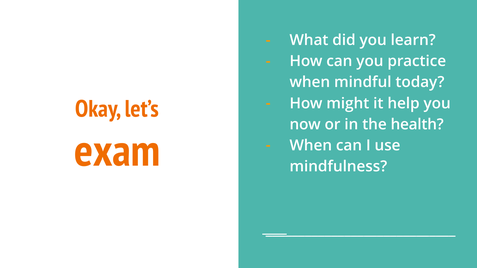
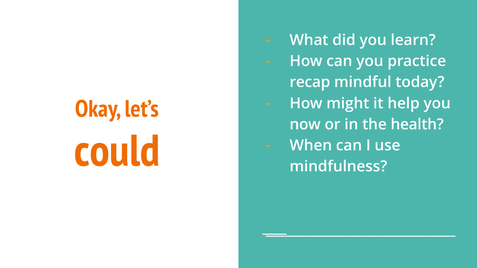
when at (310, 82): when -> recap
exam: exam -> could
